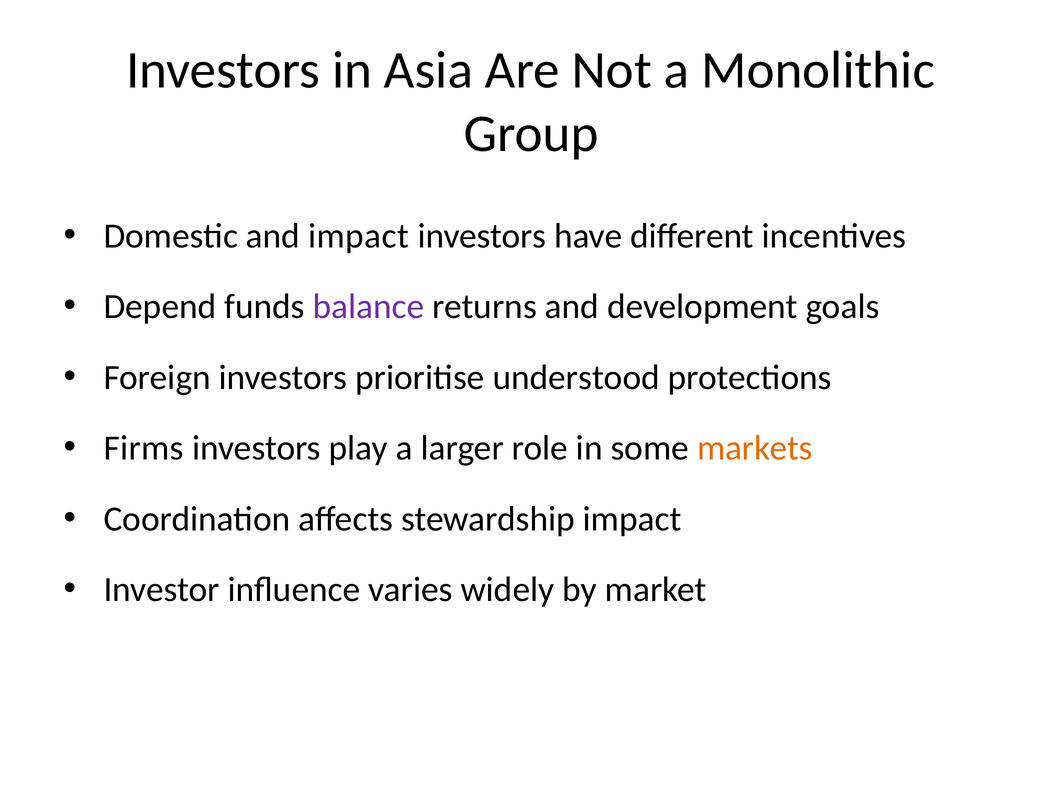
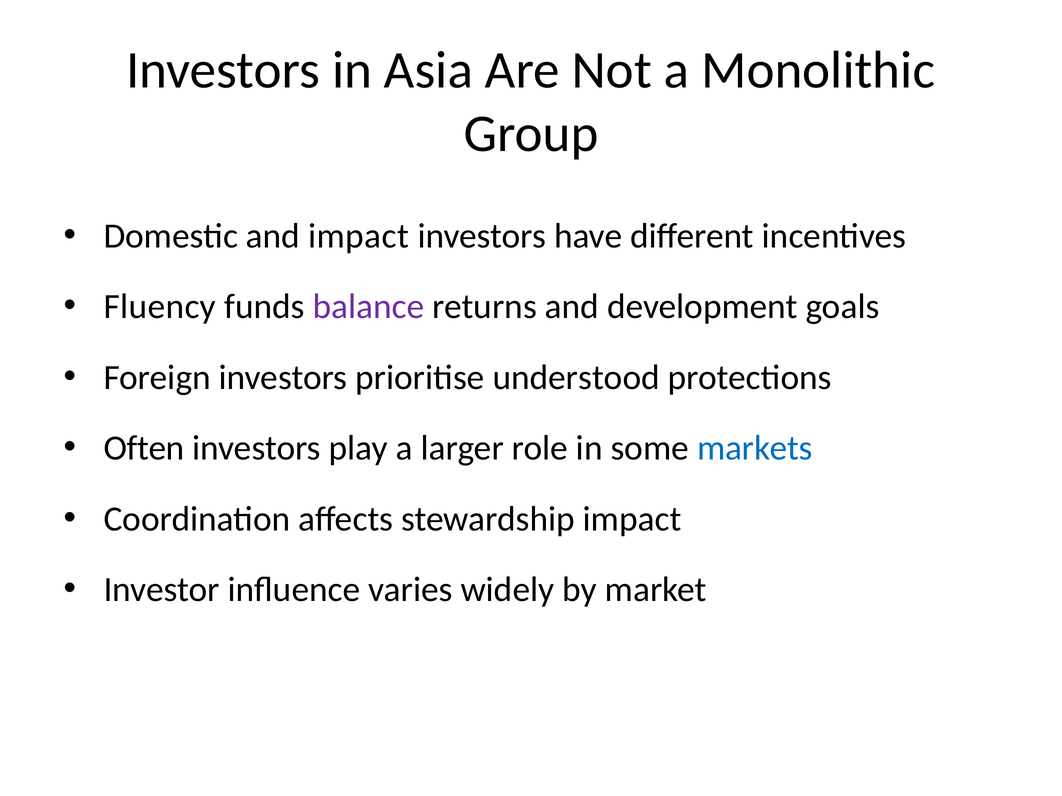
Depend: Depend -> Fluency
Firms: Firms -> Often
markets colour: orange -> blue
